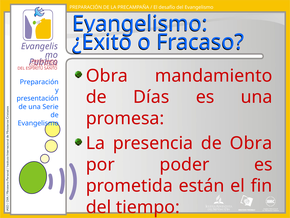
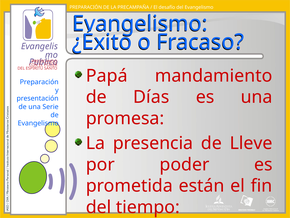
Obra at (107, 76): Obra -> Papá
de Obra: Obra -> Lleve
